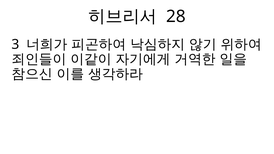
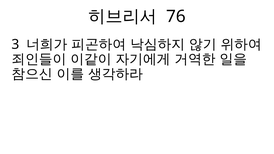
28: 28 -> 76
